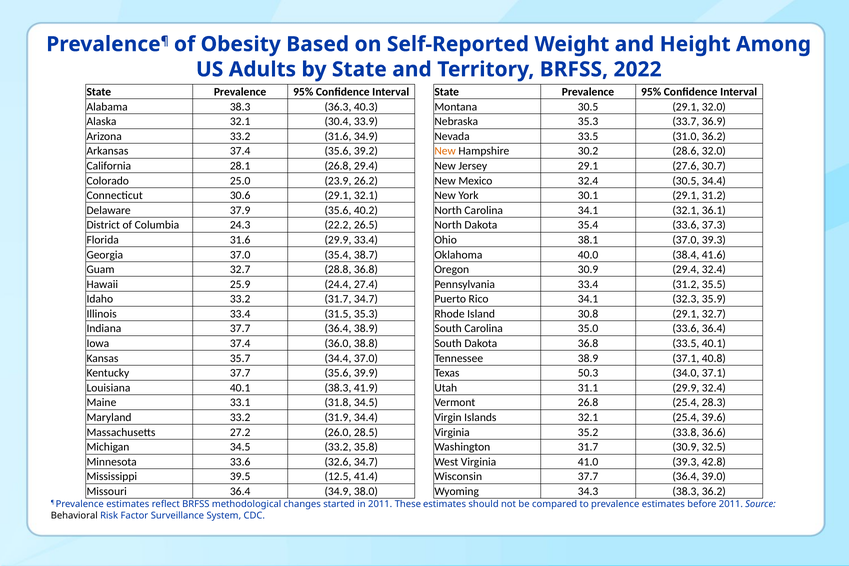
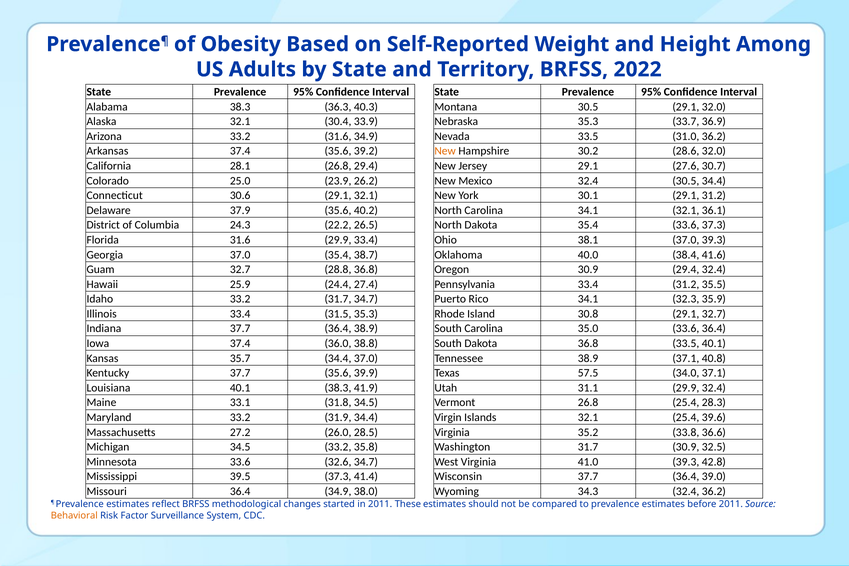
50.3: 50.3 -> 57.5
39.5 12.5: 12.5 -> 37.3
34.3 38.3: 38.3 -> 32.4
Behavioral colour: black -> orange
